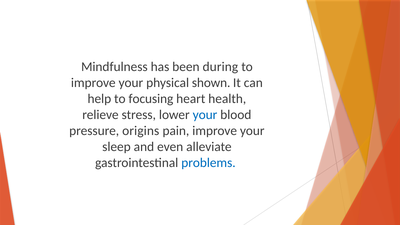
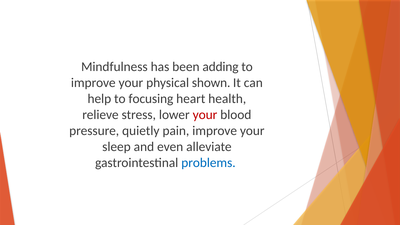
during: during -> adding
your at (205, 115) colour: blue -> red
origins: origins -> quietly
